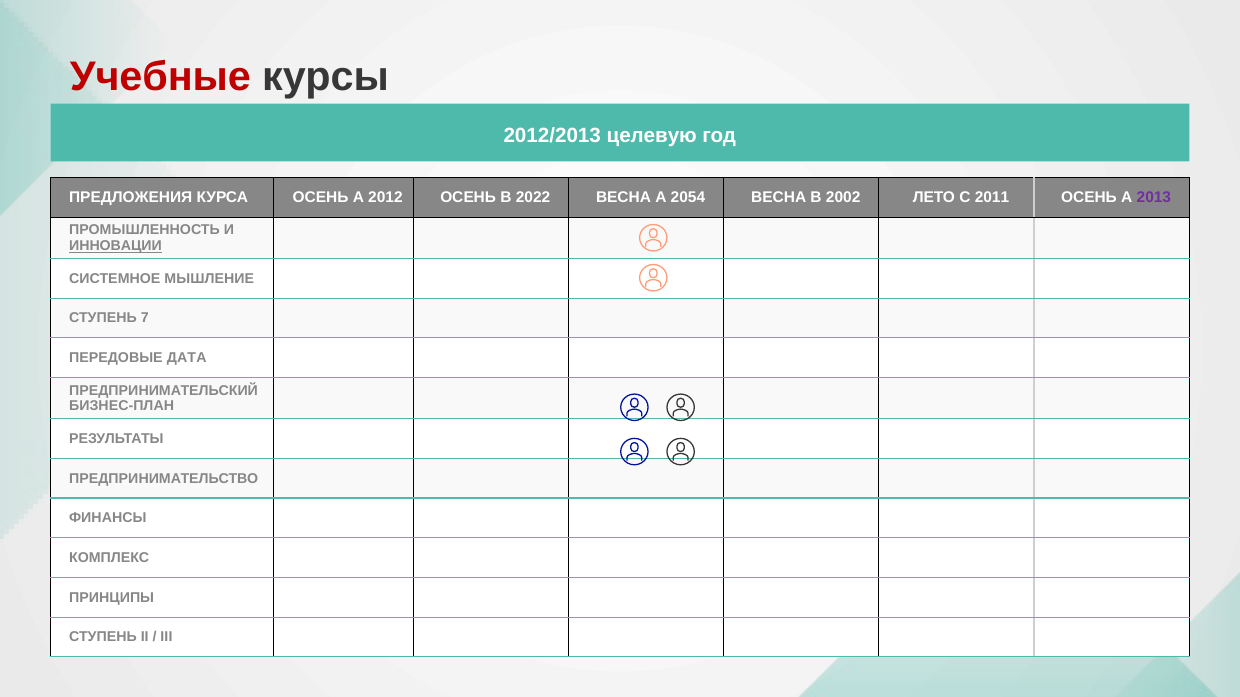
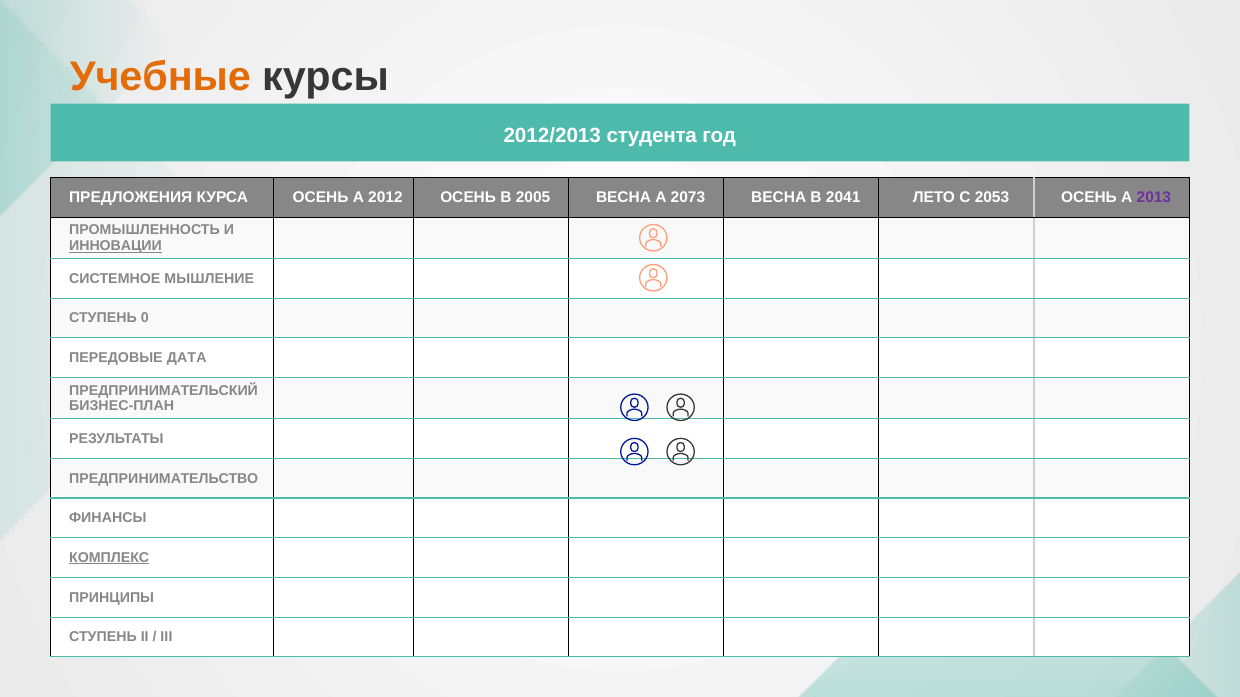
Учебные colour: red -> orange
целевую: целевую -> студента
2022: 2022 -> 2005
2054: 2054 -> 2073
2002: 2002 -> 2041
2011: 2011 -> 2053
7: 7 -> 0
КОМПЛЕКС underline: none -> present
